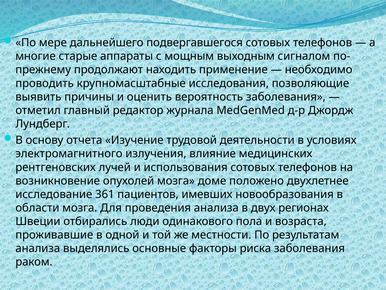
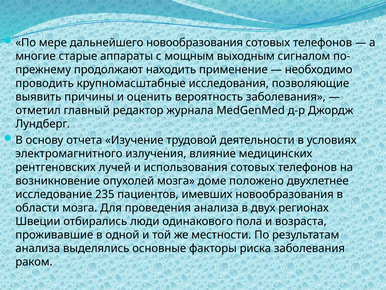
дальнейшего подвергавшегося: подвергавшегося -> новообразования
361: 361 -> 235
